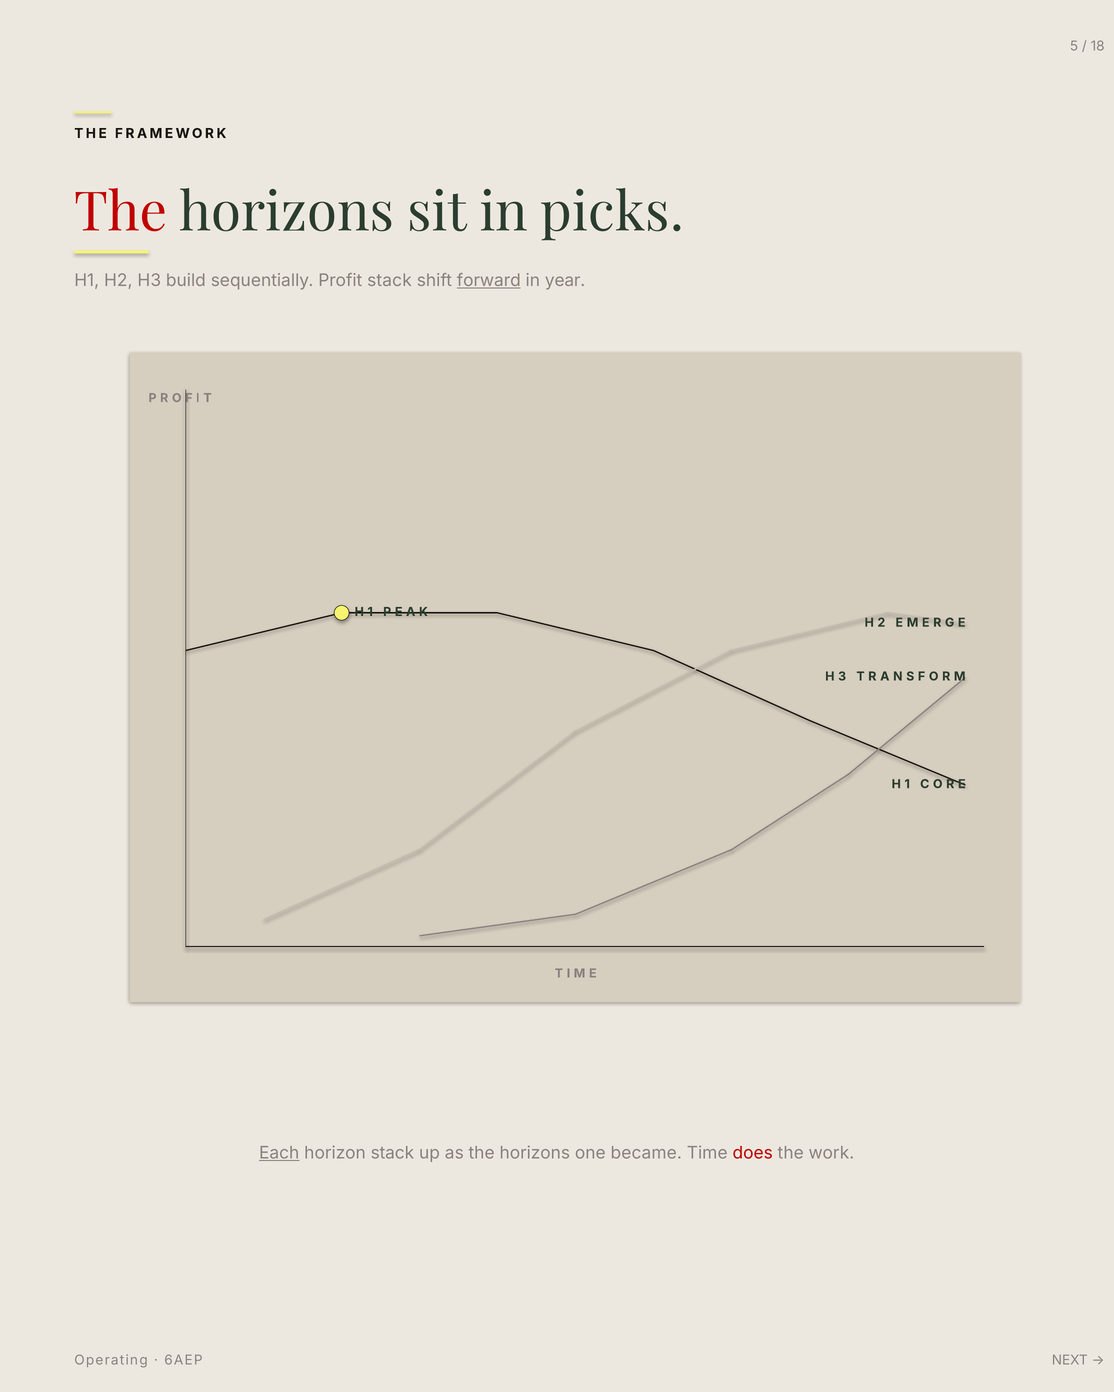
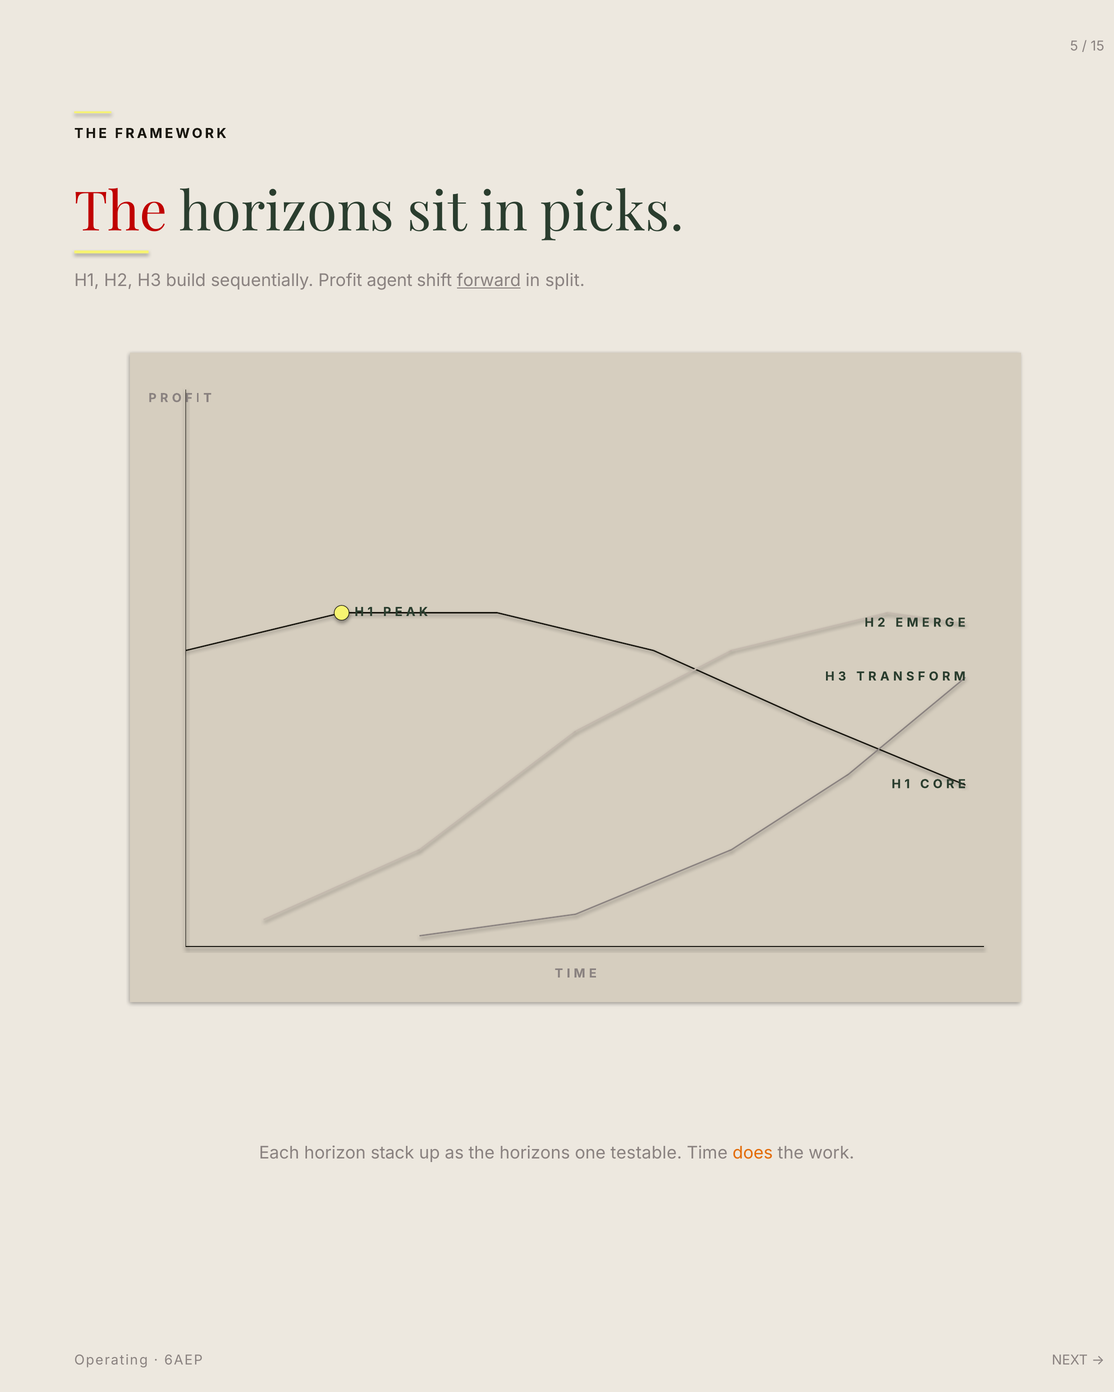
18: 18 -> 15
Profit stack: stack -> agent
year: year -> split
Each underline: present -> none
became: became -> testable
does colour: red -> orange
